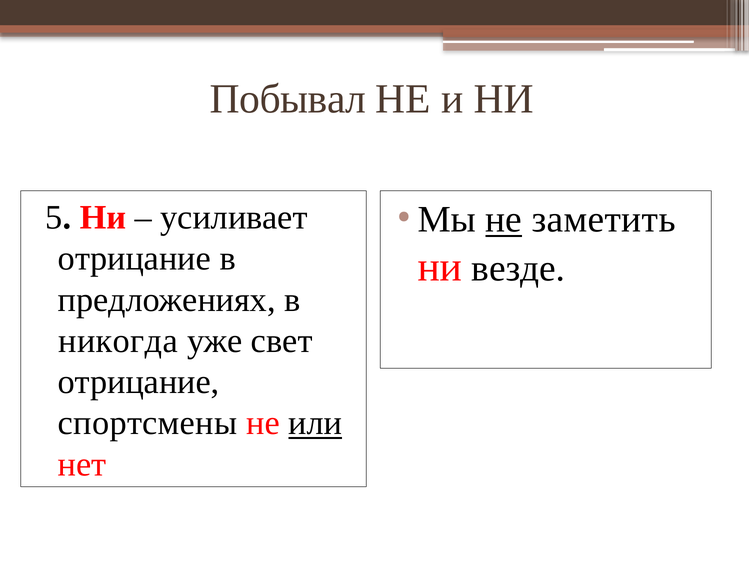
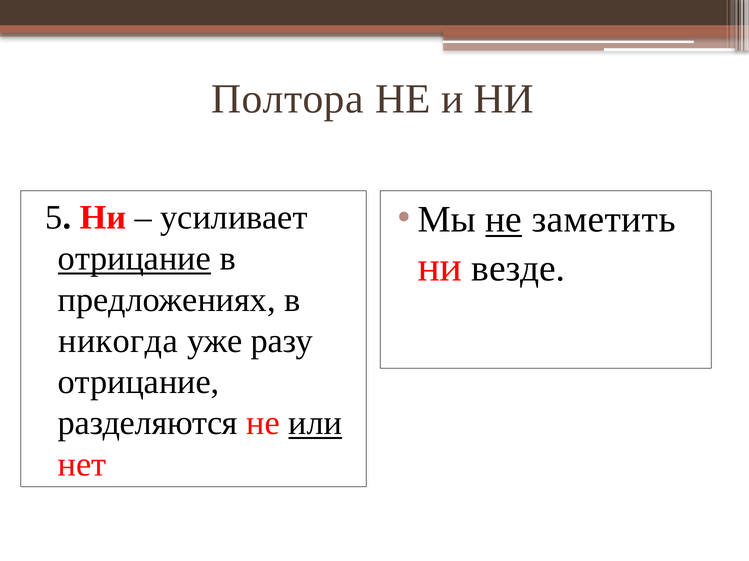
Побывал: Побывал -> Полтора
отрицание at (134, 259) underline: none -> present
свет: свет -> разу
спортсмены: спортсмены -> разделяются
